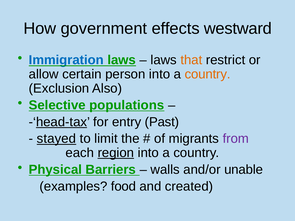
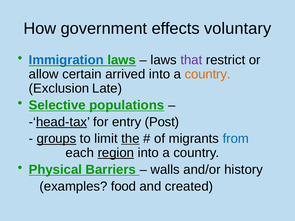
westward: westward -> voluntary
that colour: orange -> purple
person: person -> arrived
Also: Also -> Late
Past: Past -> Post
stayed: stayed -> groups
the underline: none -> present
from colour: purple -> blue
unable: unable -> history
